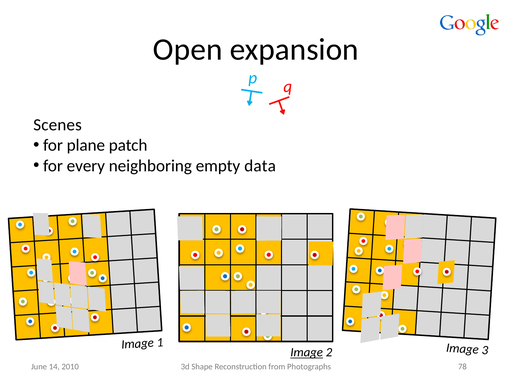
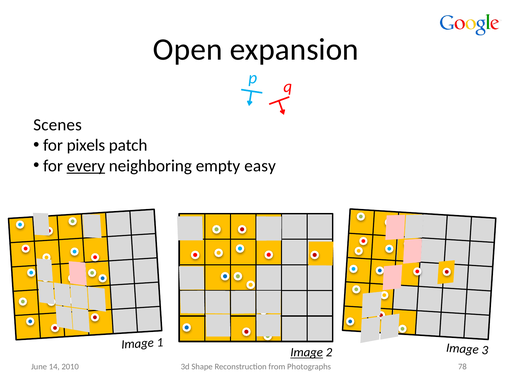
plane: plane -> pixels
every underline: none -> present
data: data -> easy
